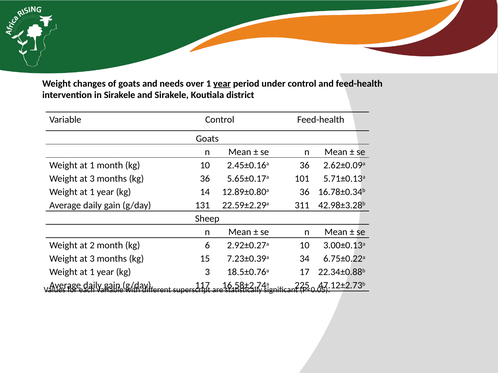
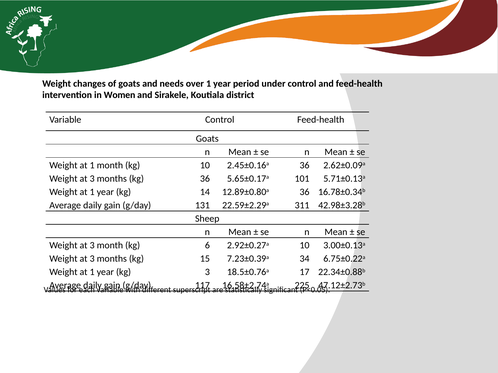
year at (222, 84) underline: present -> none
in Sirakele: Sirakele -> Women
2 at (92, 246): 2 -> 3
